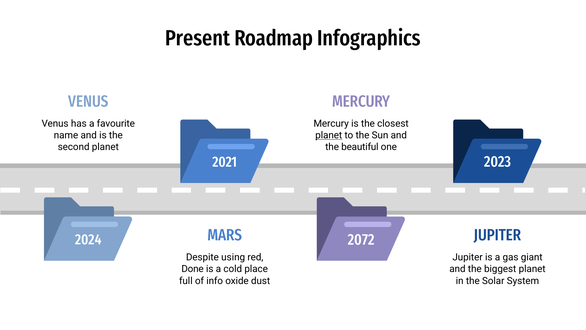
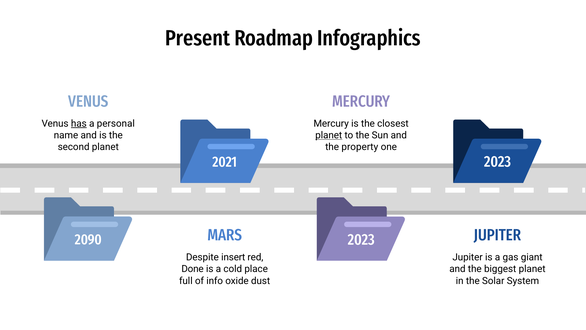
has underline: none -> present
favourite: favourite -> personal
beautiful: beautiful -> property
2072 at (361, 240): 2072 -> 2023
2024: 2024 -> 2090
using: using -> insert
